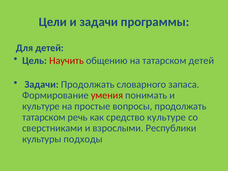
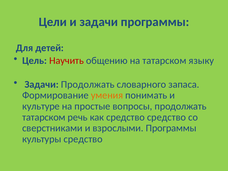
татарском детей: детей -> языку
умения colour: red -> orange
средство культуре: культуре -> средство
взрослыми Республики: Республики -> Программы
культуры подходы: подходы -> средство
